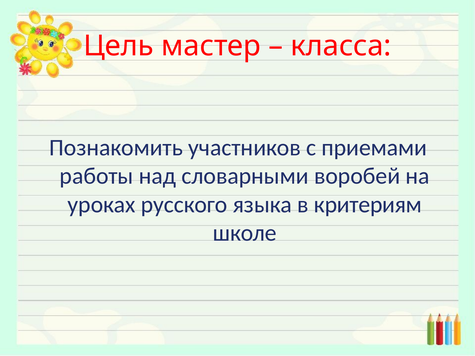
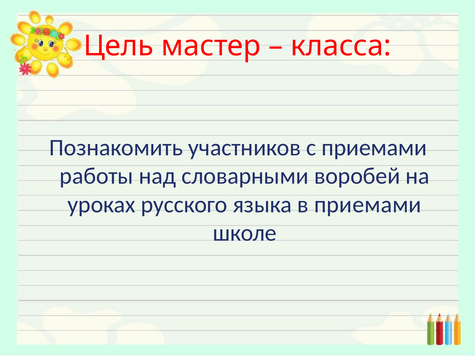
в критериям: критериям -> приемами
